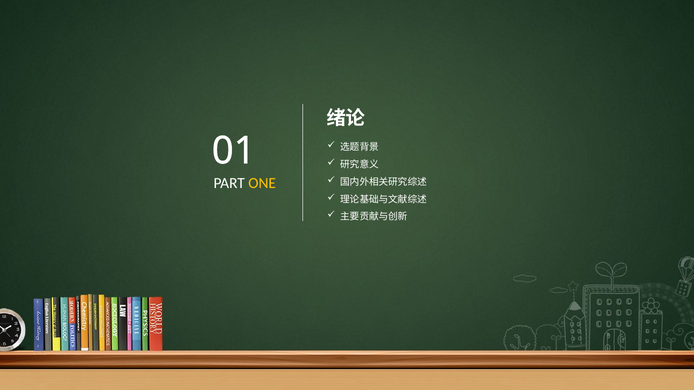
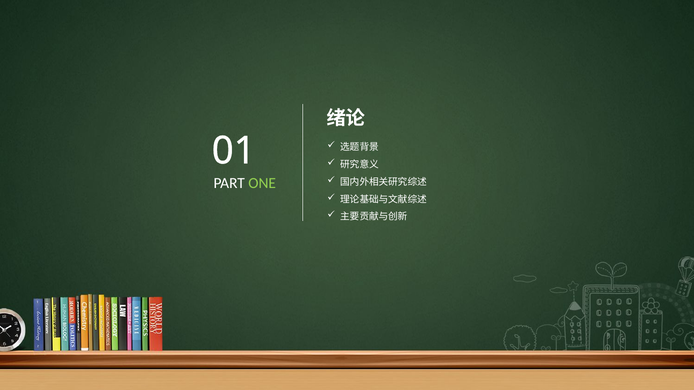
ONE colour: yellow -> light green
